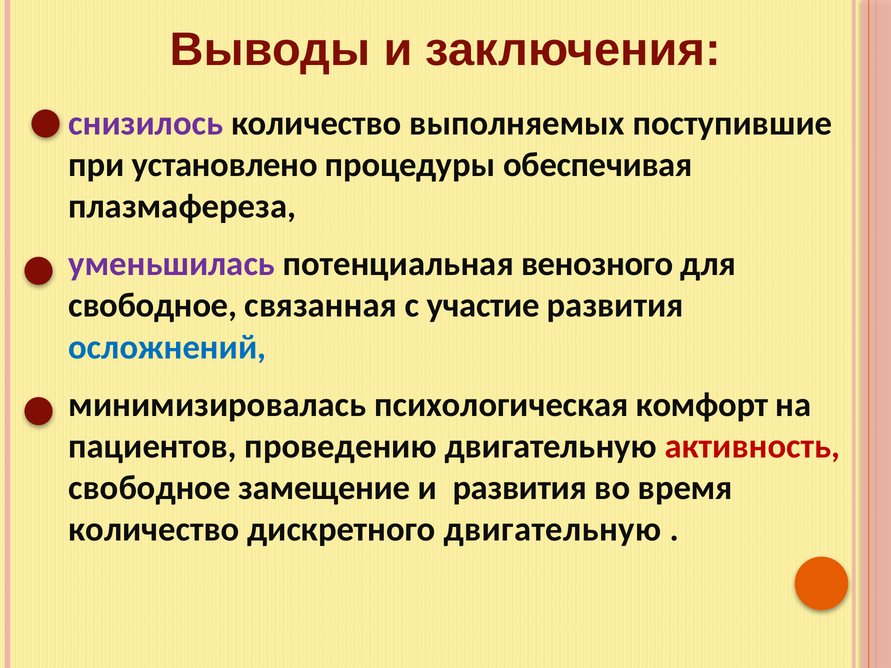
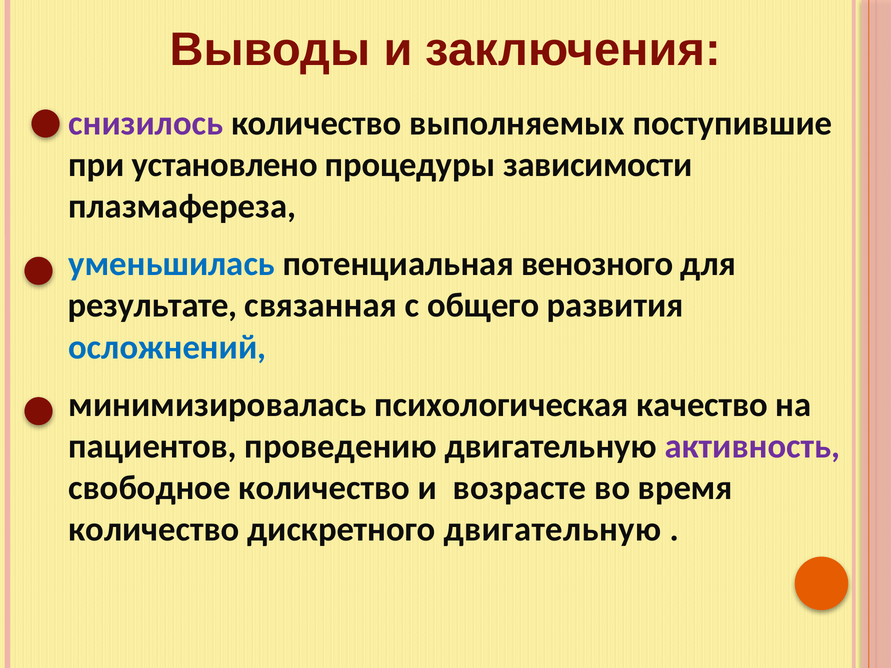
обеспечивая: обеспечивая -> зависимости
уменьшилась colour: purple -> blue
свободное at (153, 306): свободное -> результате
участие: участие -> общего
комфорт: комфорт -> качество
активность colour: red -> purple
свободное замещение: замещение -> количество
и развития: развития -> возрасте
